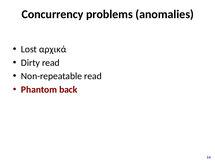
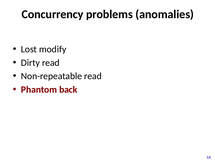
αρχικά: αρχικά -> modify
